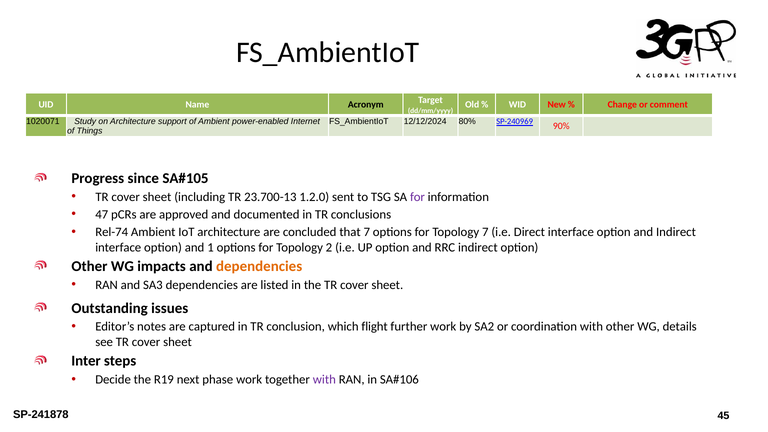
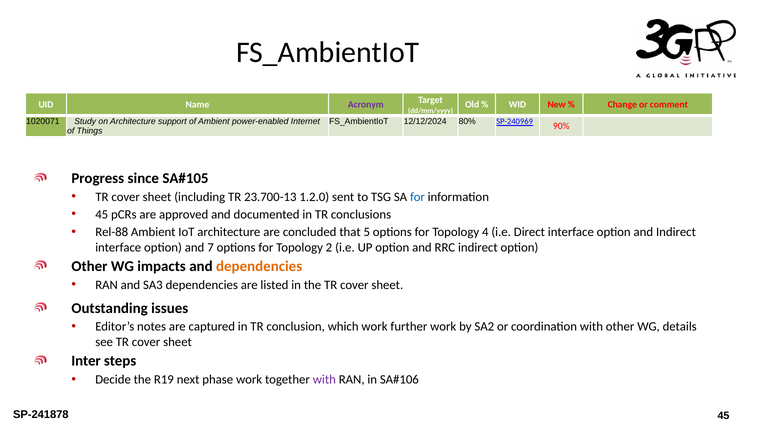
Acronym colour: black -> purple
for at (417, 197) colour: purple -> blue
47 at (102, 214): 47 -> 45
Rel-74: Rel-74 -> Rel-88
that 7: 7 -> 5
Topology 7: 7 -> 4
1: 1 -> 7
which flight: flight -> work
